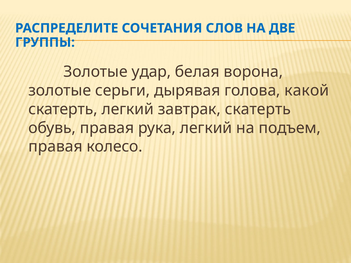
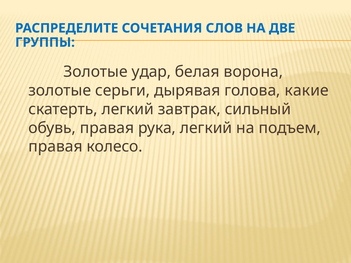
какой: какой -> какие
завтрак скатерть: скатерть -> сильный
